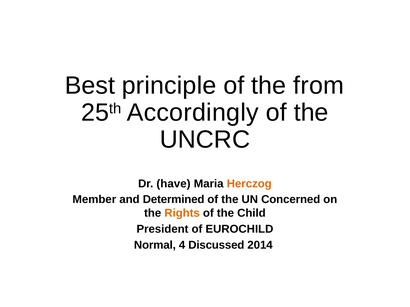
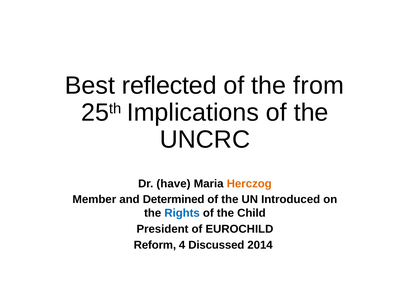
principle: principle -> reflected
Accordingly: Accordingly -> Implications
Concerned: Concerned -> Introduced
Rights colour: orange -> blue
Normal: Normal -> Reform
